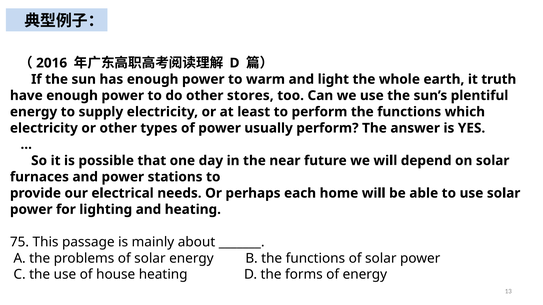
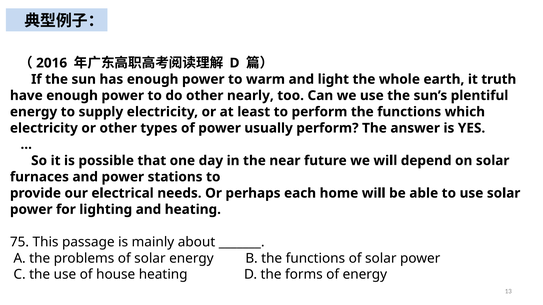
stores: stores -> nearly
